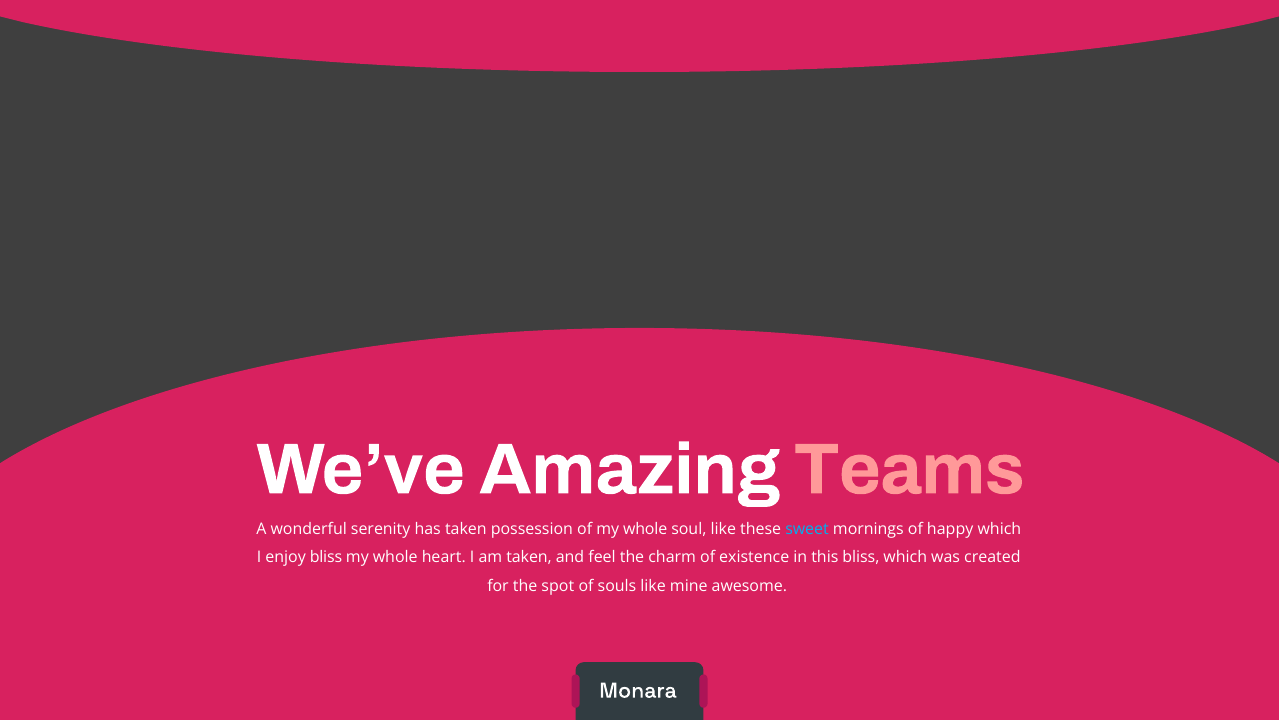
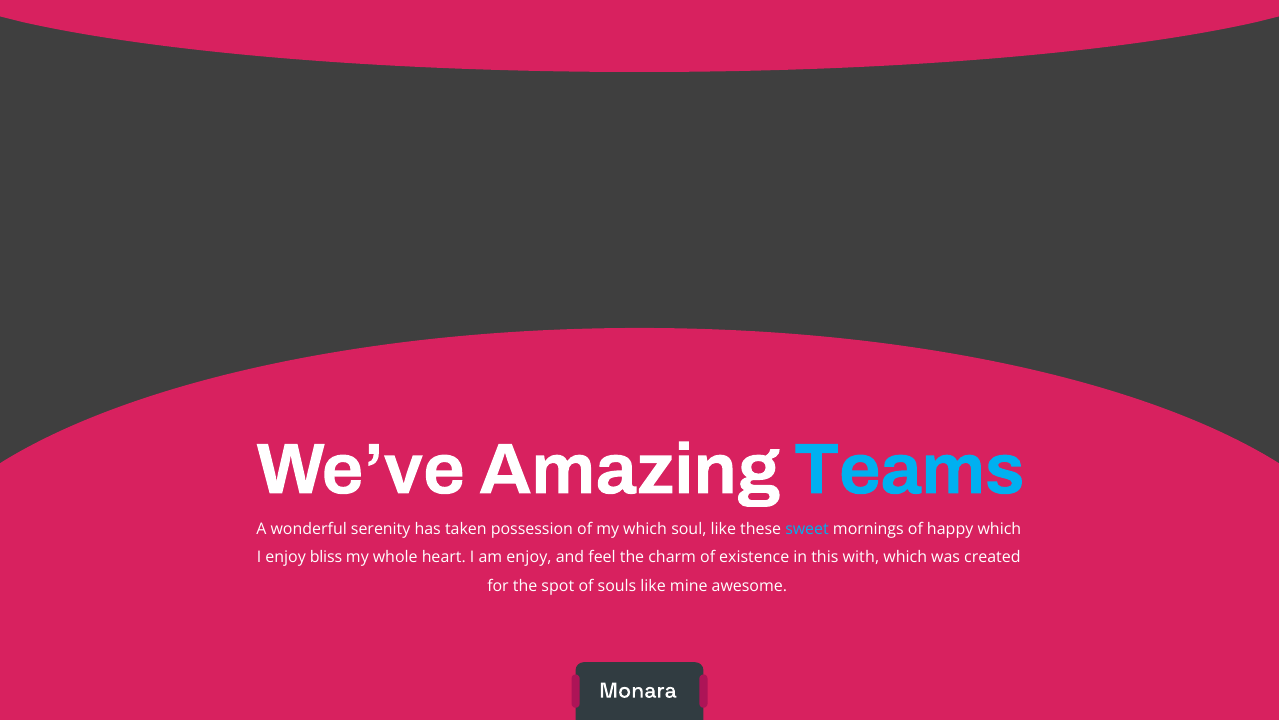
Teams colour: pink -> light blue
of my whole: whole -> which
am taken: taken -> enjoy
this bliss: bliss -> with
